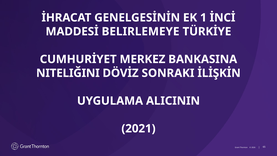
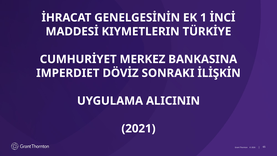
BELIRLEMEYE: BELIRLEMEYE -> KIYMETLERIN
NITELIĞINI: NITELIĞINI -> IMPERDIET
